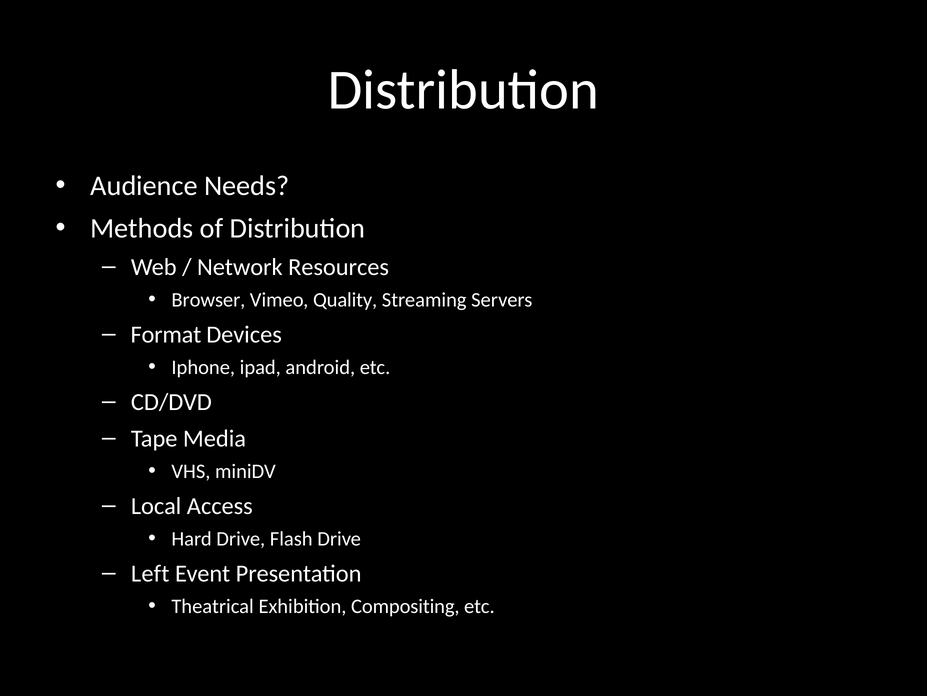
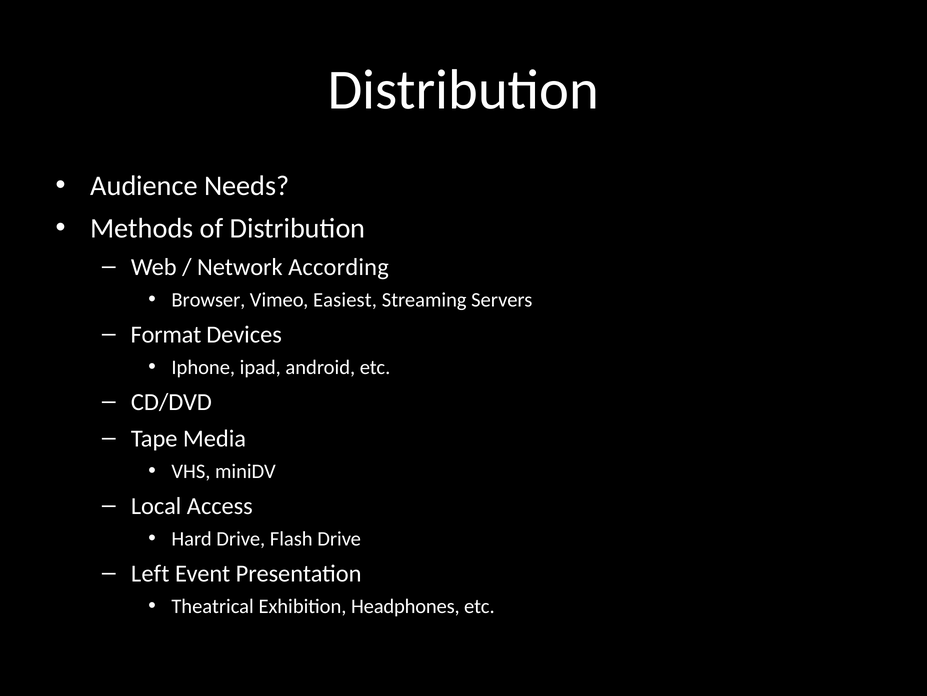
Resources: Resources -> According
Quality: Quality -> Easiest
Compositing: Compositing -> Headphones
